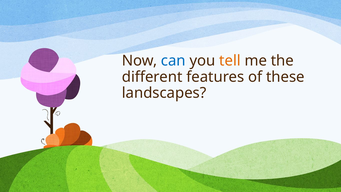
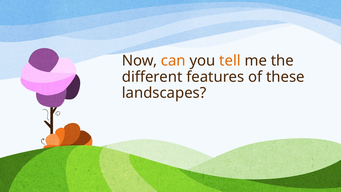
can colour: blue -> orange
